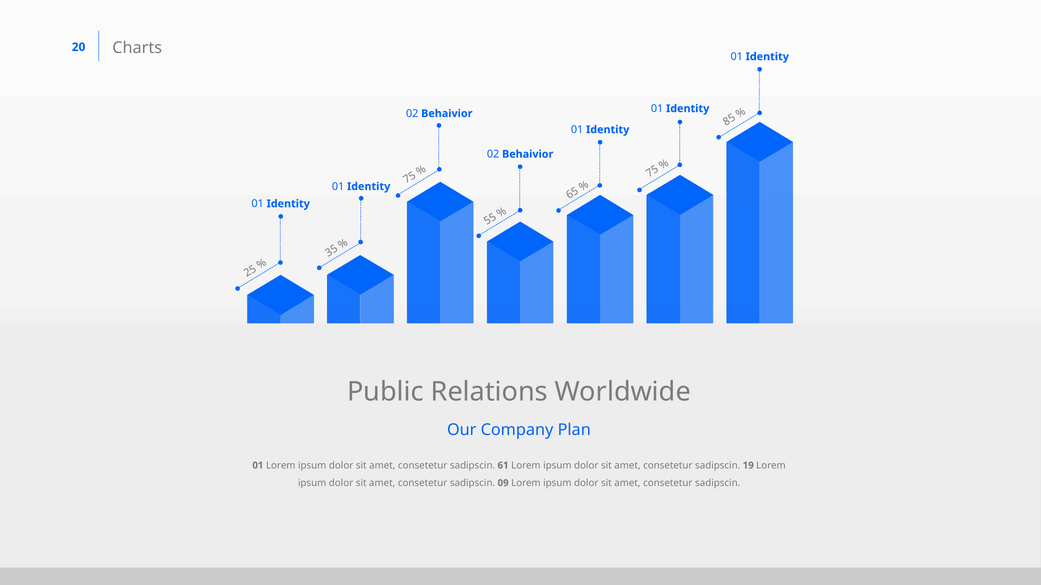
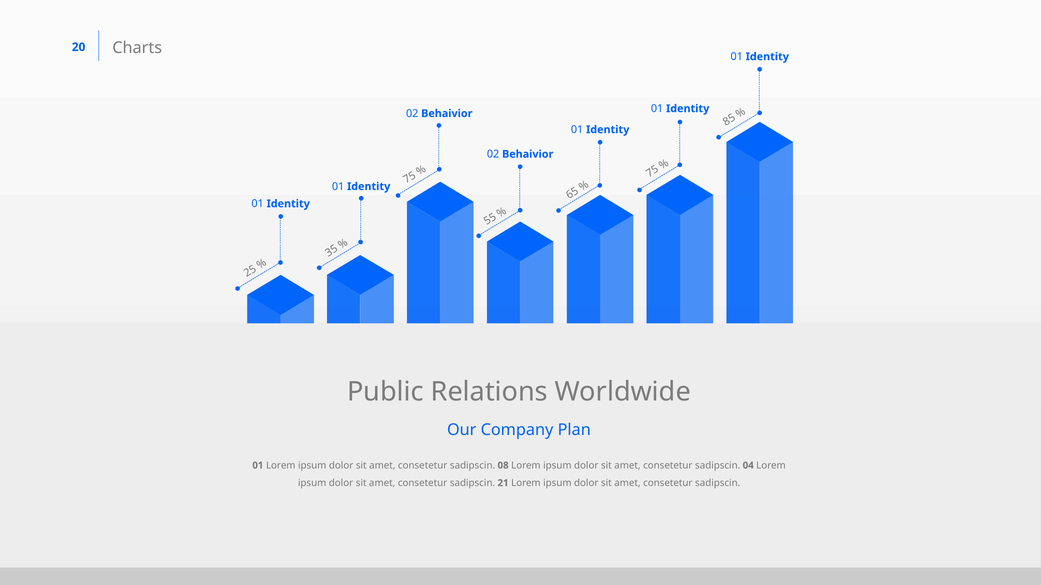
61: 61 -> 08
19: 19 -> 04
09: 09 -> 21
